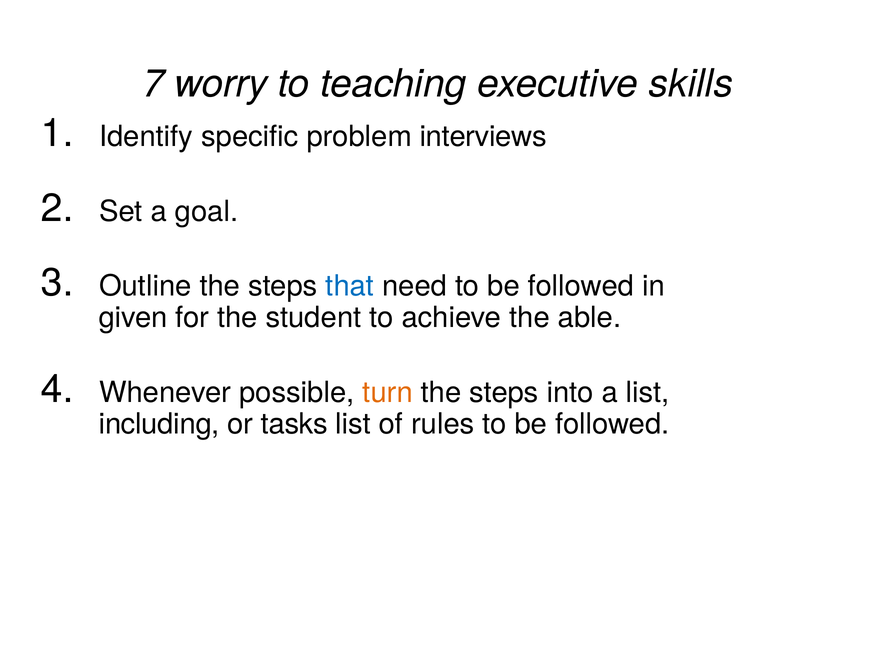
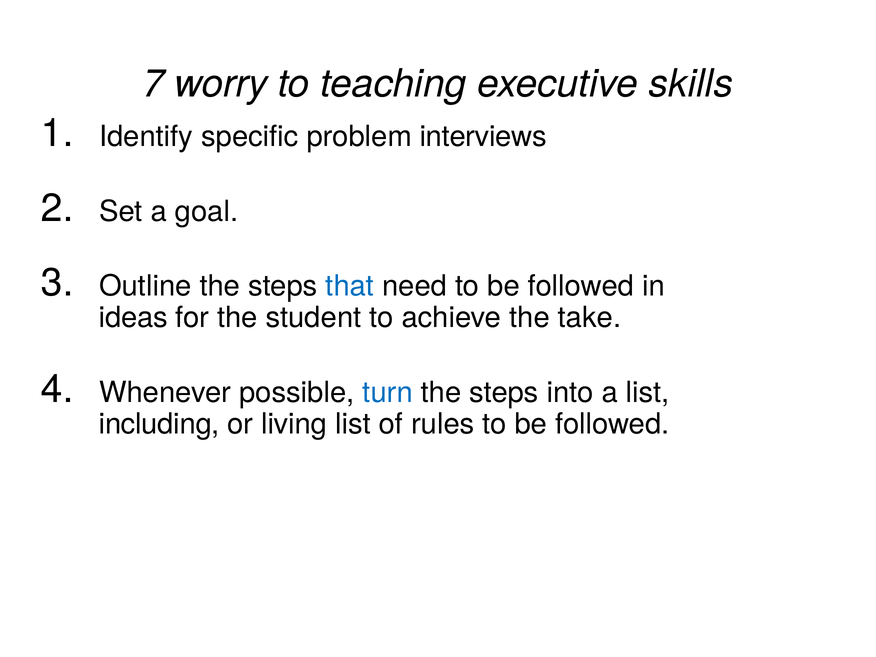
given: given -> ideas
able: able -> take
turn colour: orange -> blue
tasks: tasks -> living
